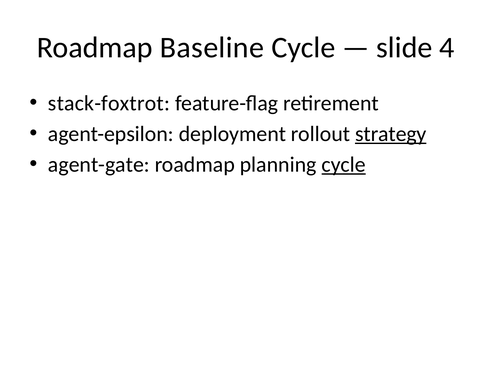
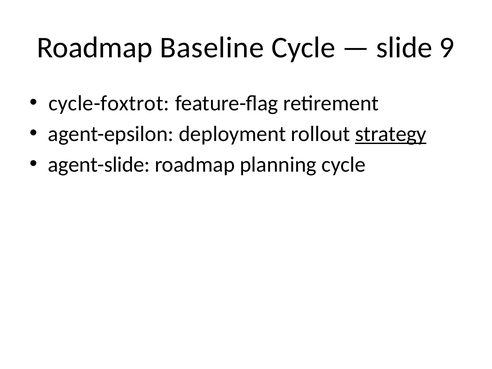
4: 4 -> 9
stack-foxtrot: stack-foxtrot -> cycle-foxtrot
agent-gate: agent-gate -> agent-slide
cycle at (344, 164) underline: present -> none
